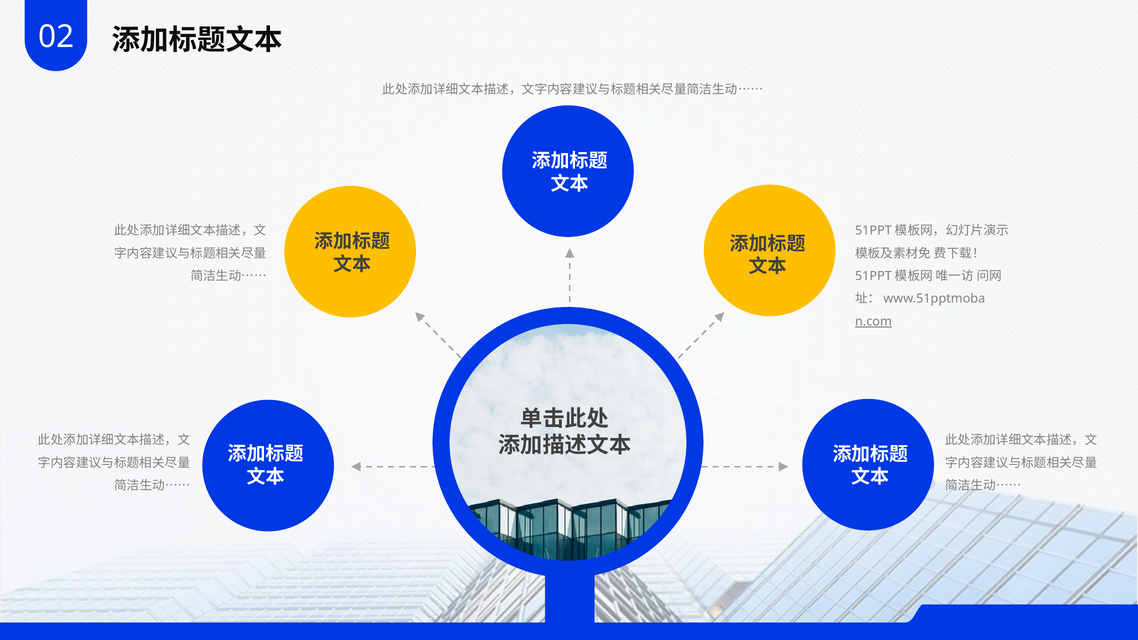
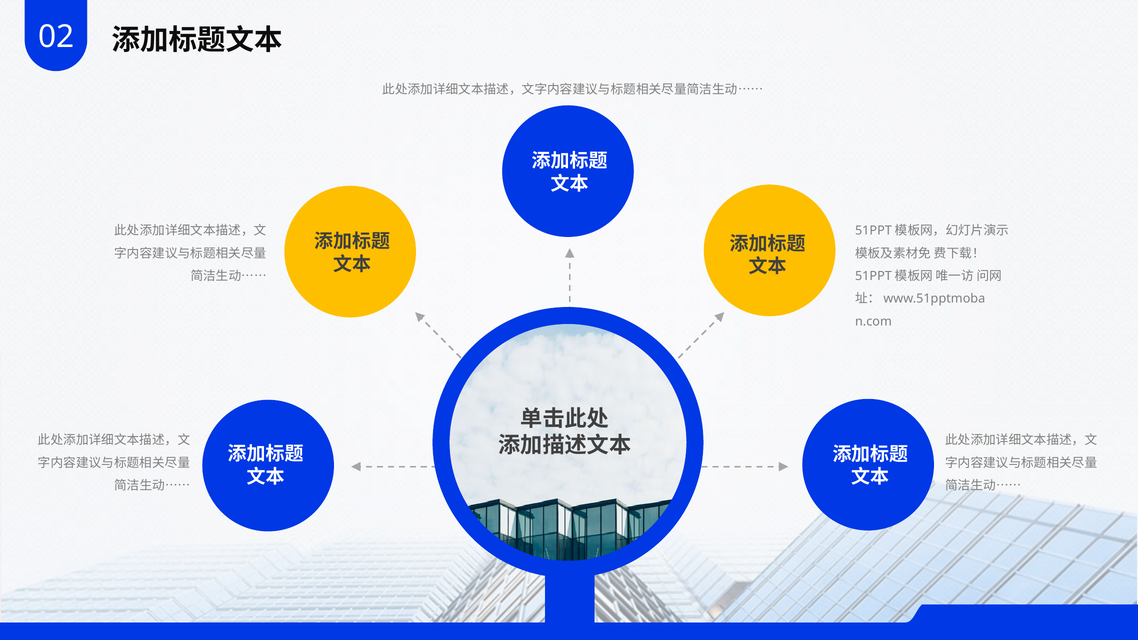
n.com underline: present -> none
